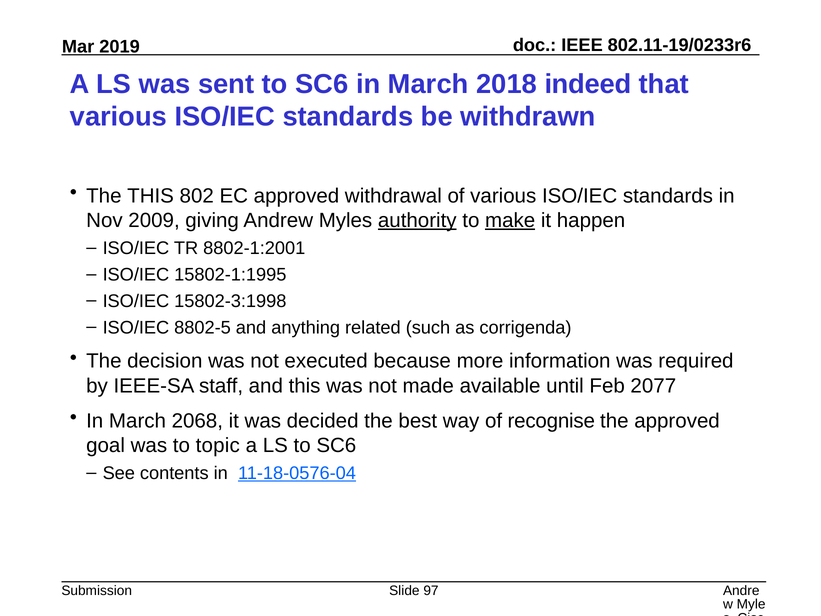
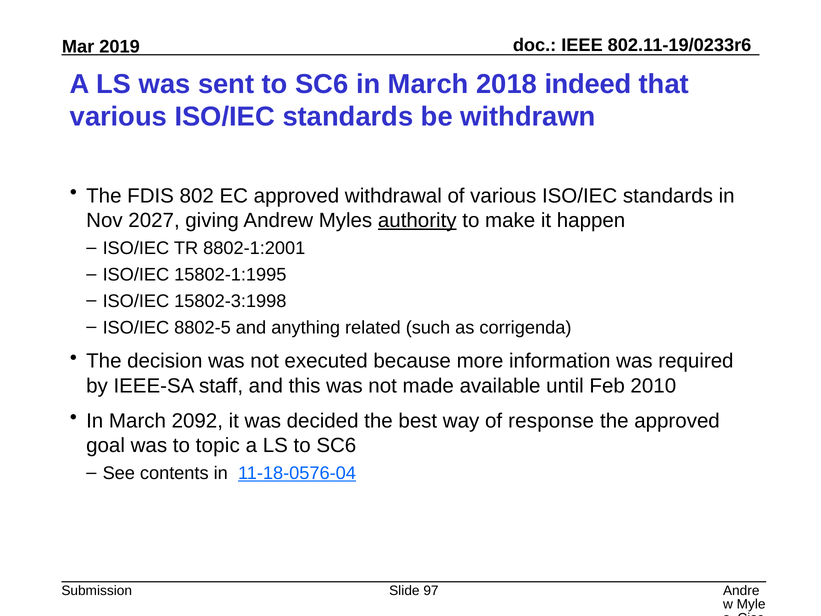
The THIS: THIS -> FDIS
2009: 2009 -> 2027
make underline: present -> none
2077: 2077 -> 2010
2068: 2068 -> 2092
recognise: recognise -> response
